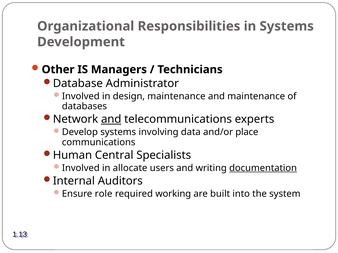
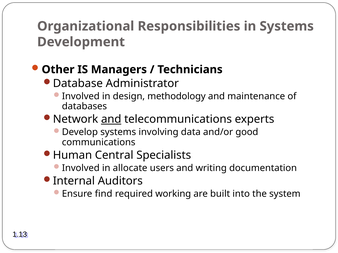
design maintenance: maintenance -> methodology
place: place -> good
documentation underline: present -> none
role: role -> find
